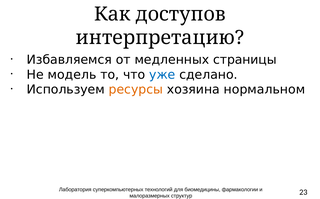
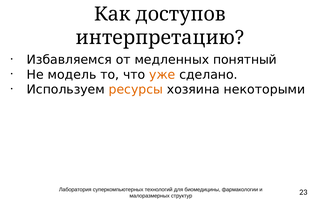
страницы: страницы -> понятный
уже colour: blue -> orange
нормальном: нормальном -> некоторыми
